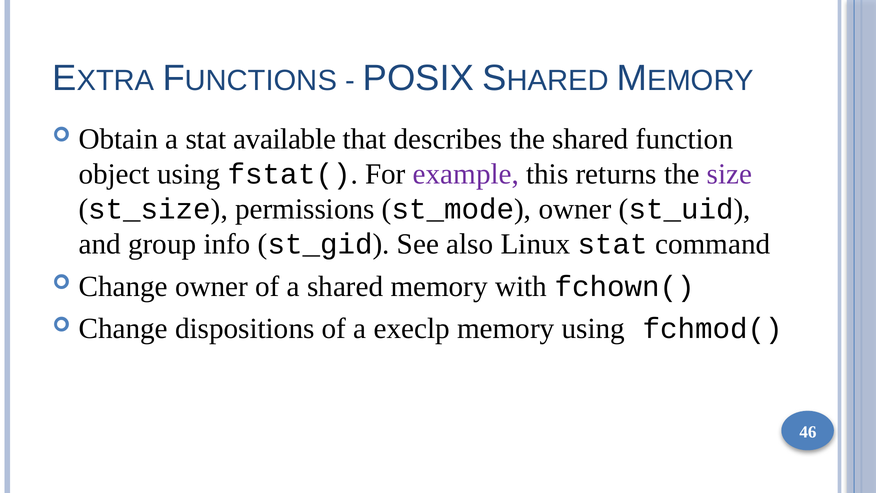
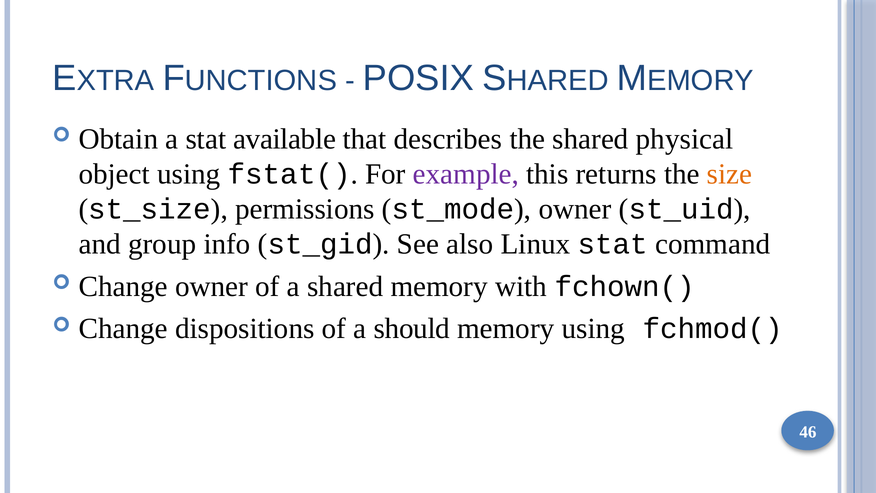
function: function -> physical
size colour: purple -> orange
execlp: execlp -> should
